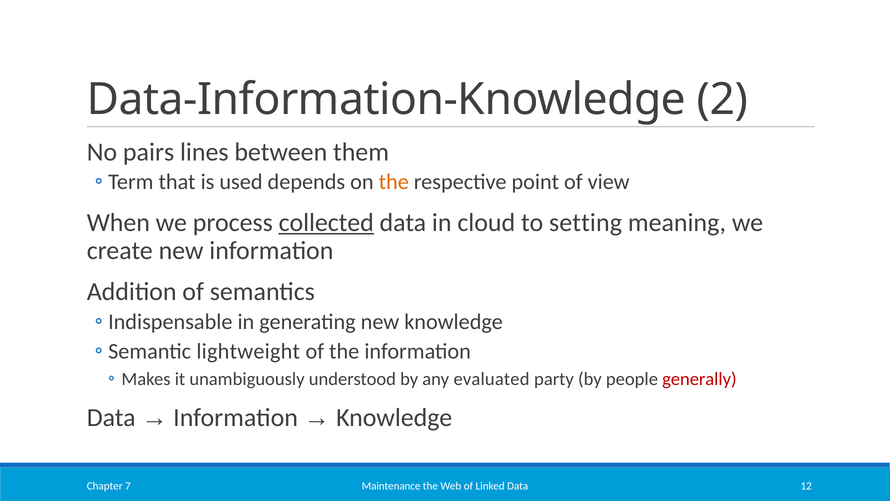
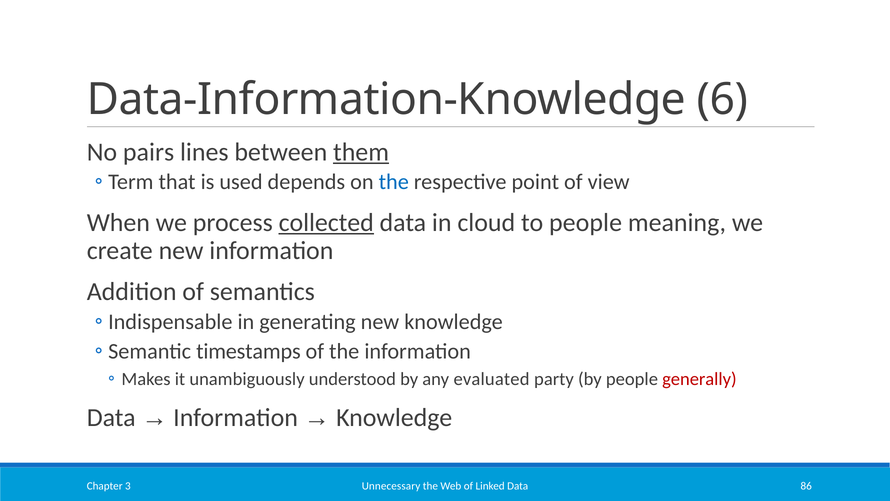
2: 2 -> 6
them underline: none -> present
the at (394, 182) colour: orange -> blue
to setting: setting -> people
lightweight: lightweight -> timestamps
Maintenance: Maintenance -> Unnecessary
12: 12 -> 86
7: 7 -> 3
